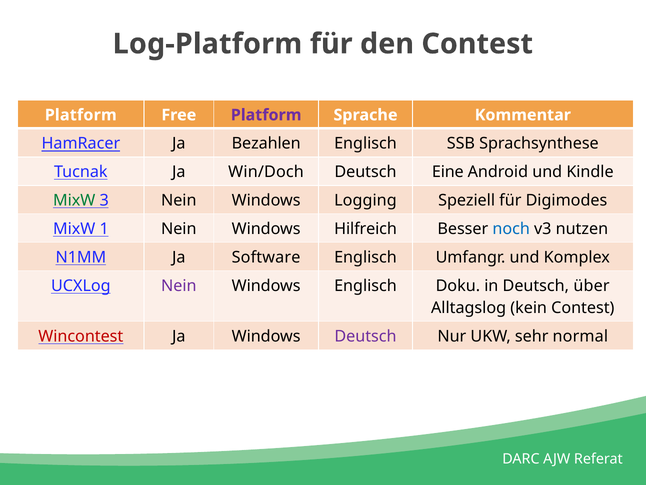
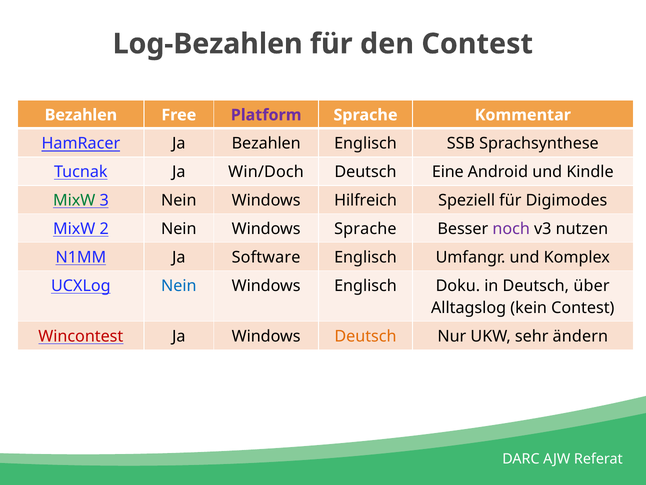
Log-Platform: Log-Platform -> Log-Bezahlen
Platform at (81, 115): Platform -> Bezahlen
Logging: Logging -> Hilfreich
1: 1 -> 2
Windows Hilfreich: Hilfreich -> Sprache
noch colour: blue -> purple
Nein at (179, 286) colour: purple -> blue
Deutsch at (365, 336) colour: purple -> orange
normal: normal -> ändern
